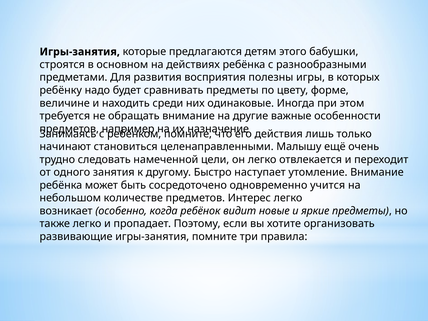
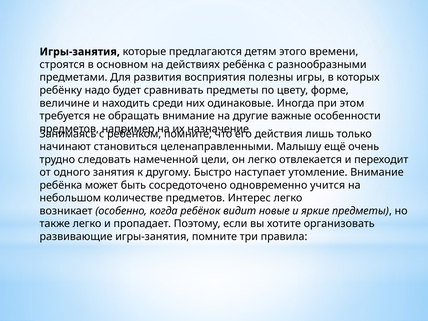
бабушки: бабушки -> времени
